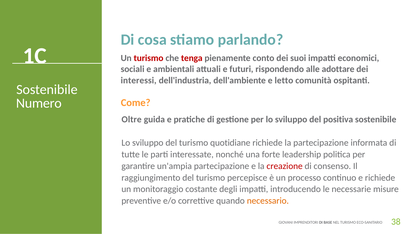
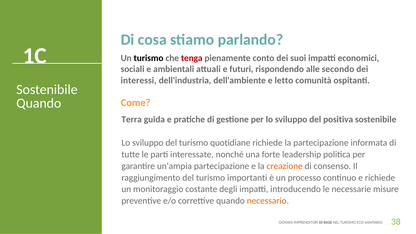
turismo at (149, 58) colour: red -> black
adottare: adottare -> secondo
Numero at (39, 103): Numero -> Quando
Oltre: Oltre -> Terra
creazione colour: red -> orange
percepisce: percepisce -> importanti
